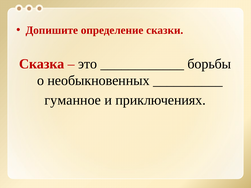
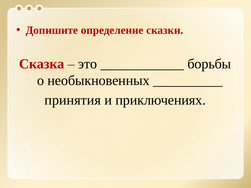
гуманное: гуманное -> принятия
